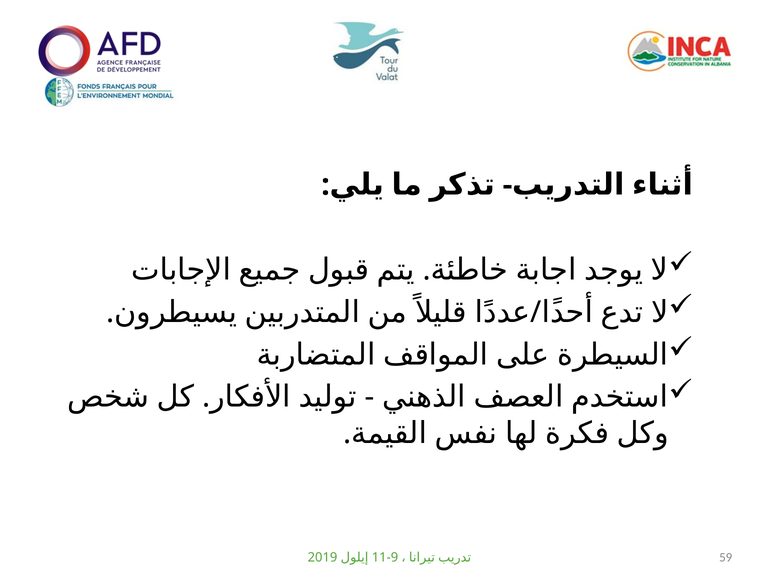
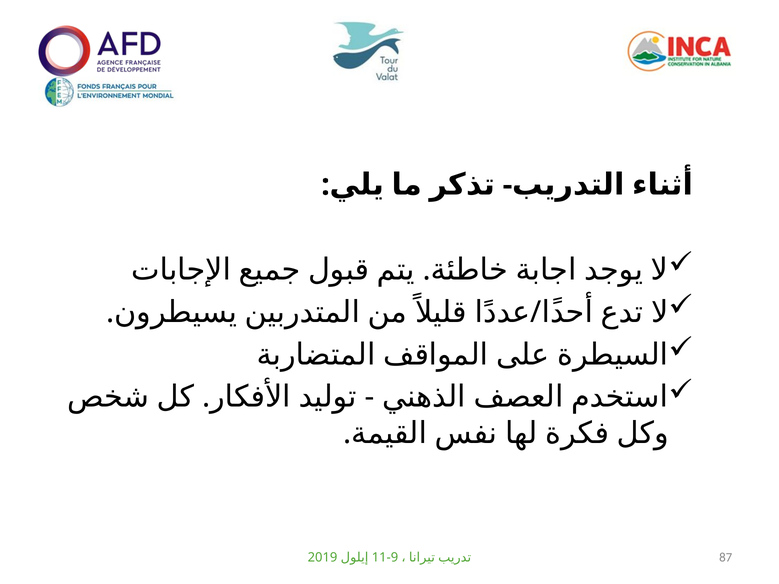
59: 59 -> 87
